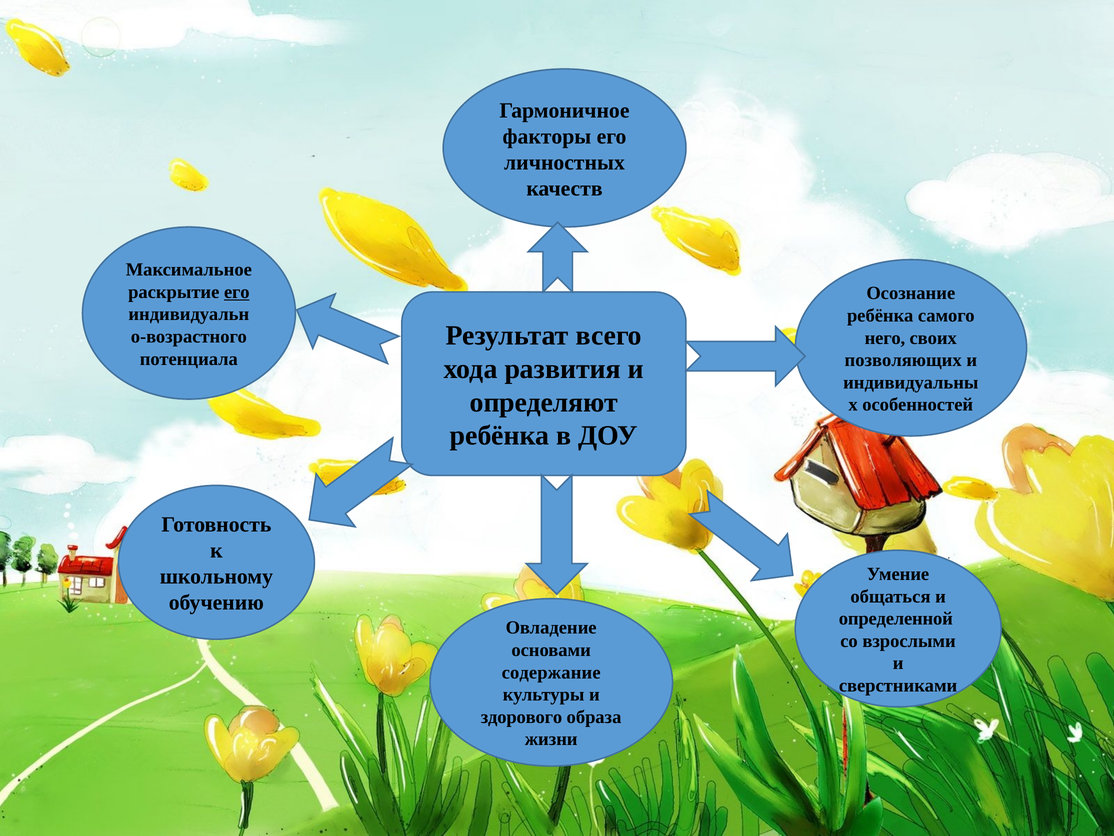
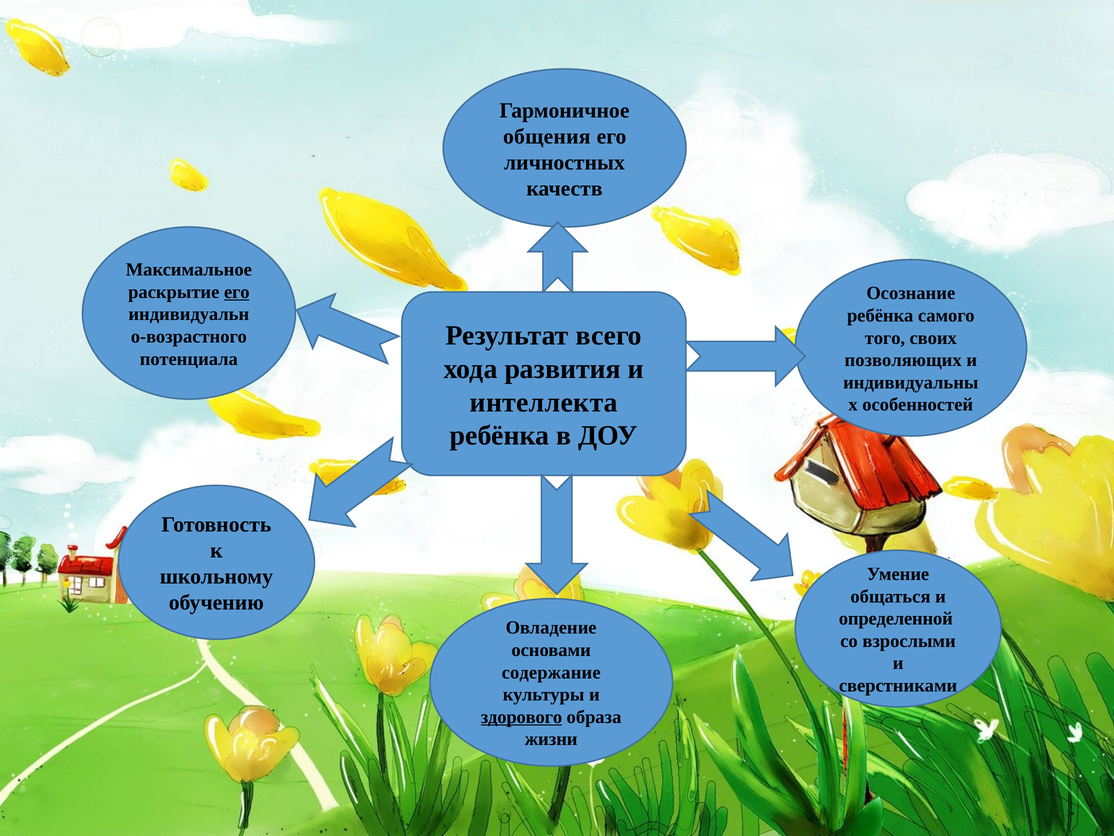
факторы: факторы -> общения
него: него -> того
определяют: определяют -> интеллекта
здорового underline: none -> present
